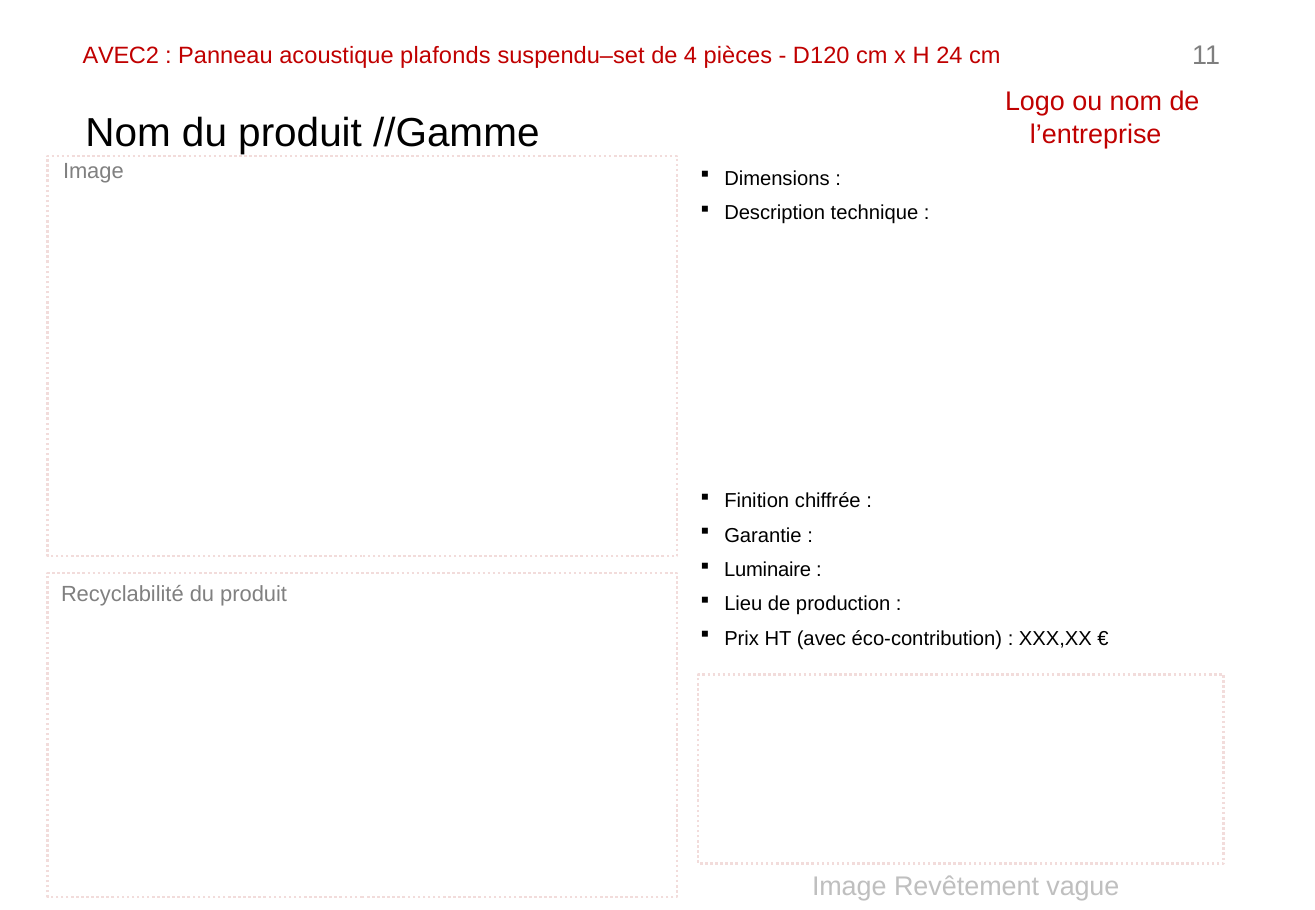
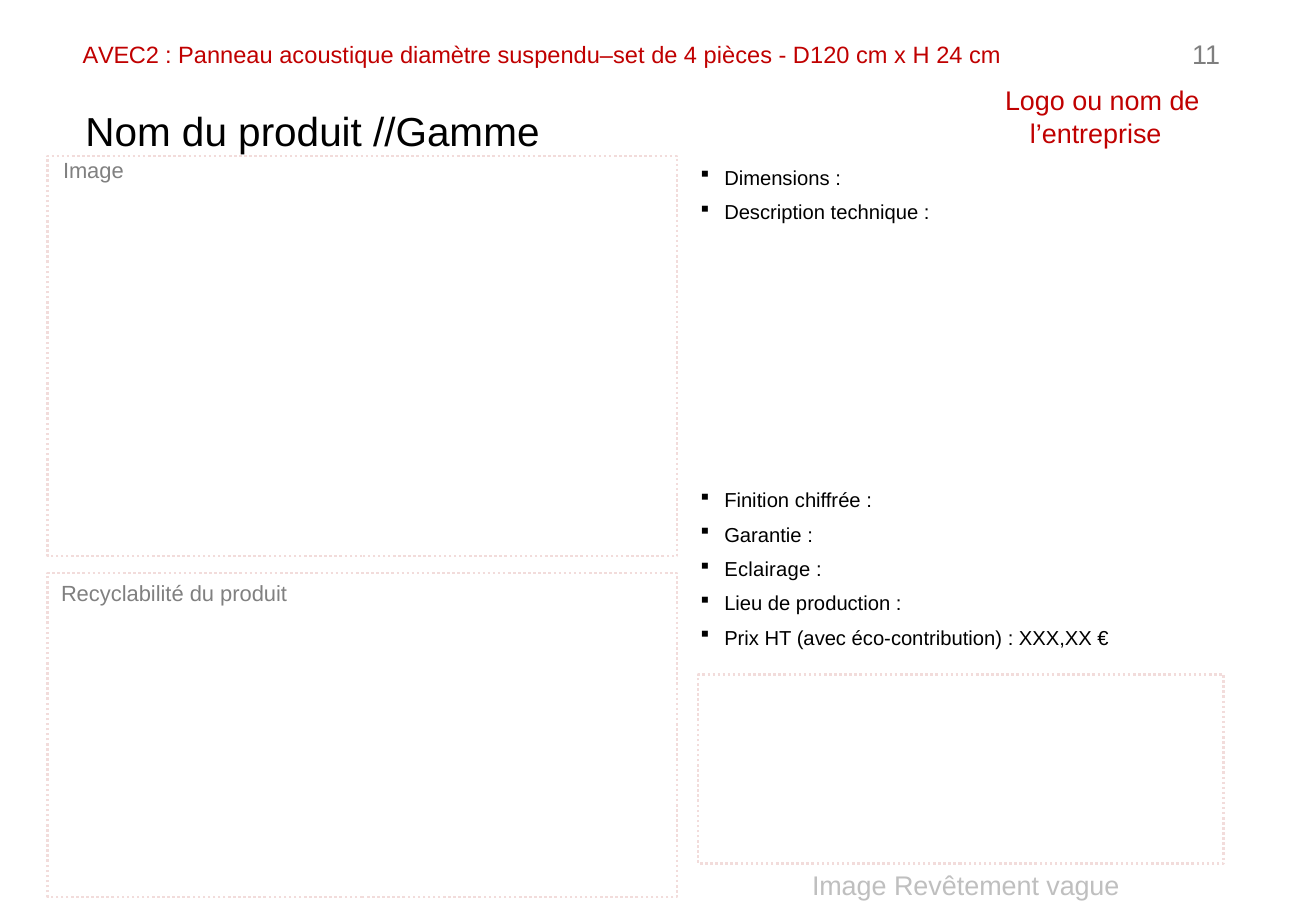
plafonds: plafonds -> diamètre
Luminaire: Luminaire -> Eclairage
